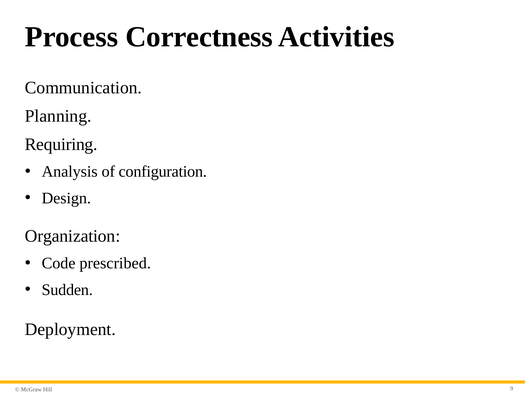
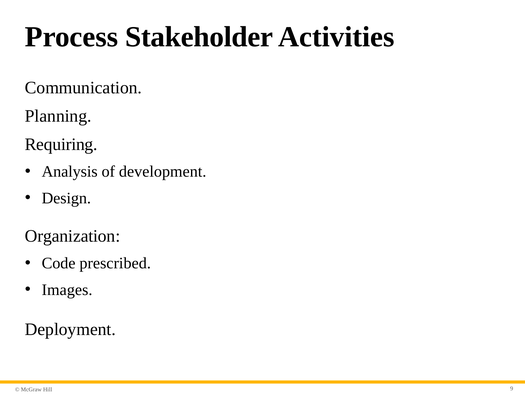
Correctness: Correctness -> Stakeholder
configuration: configuration -> development
Sudden: Sudden -> Images
